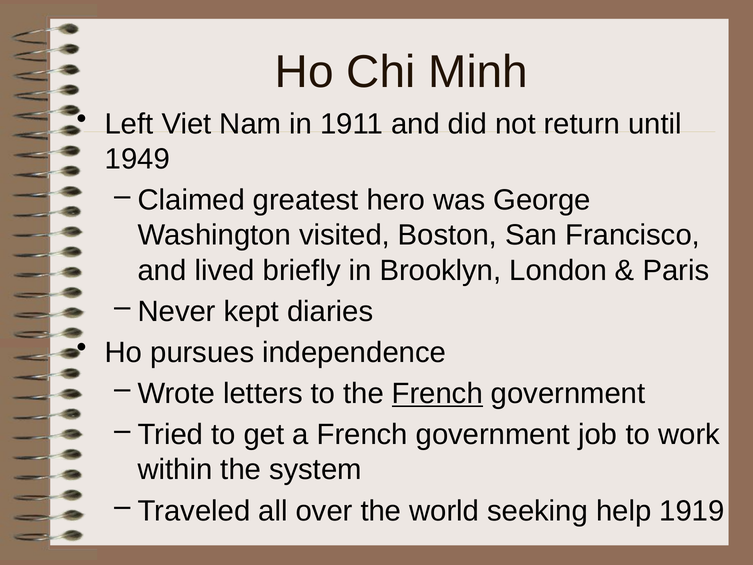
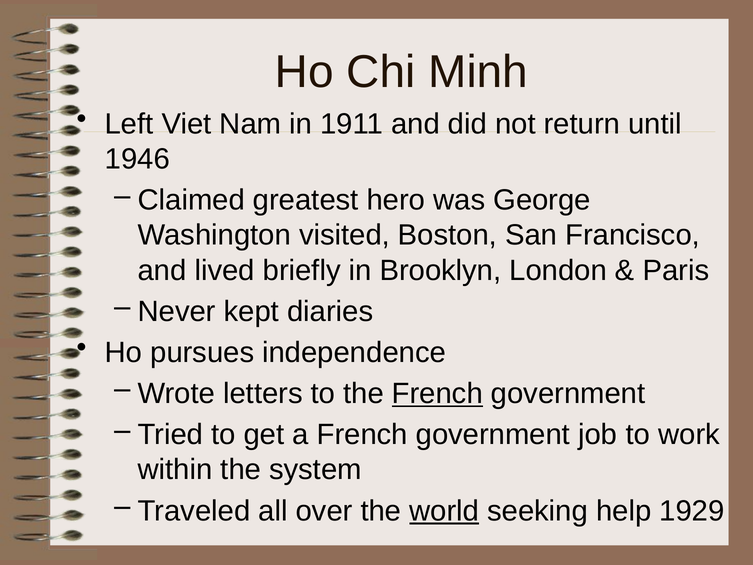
1949: 1949 -> 1946
world underline: none -> present
1919: 1919 -> 1929
